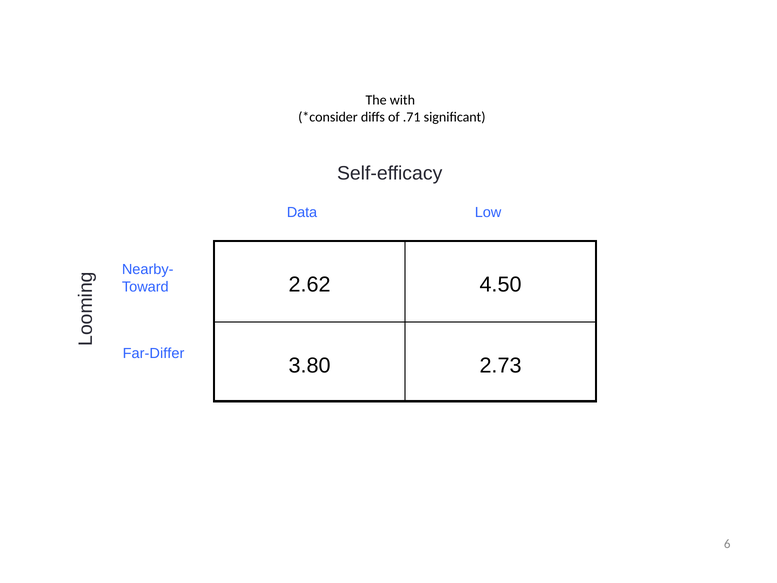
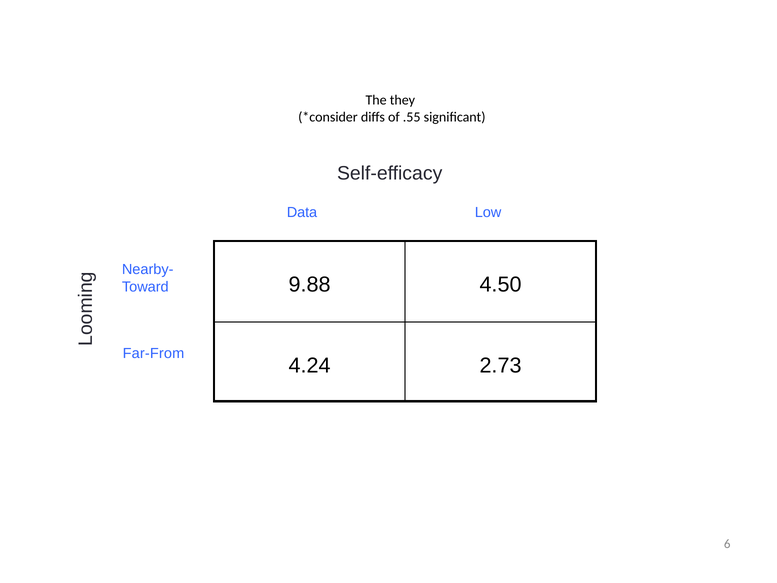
with: with -> they
.71: .71 -> .55
2.62: 2.62 -> 9.88
Far-Differ: Far-Differ -> Far-From
3.80: 3.80 -> 4.24
